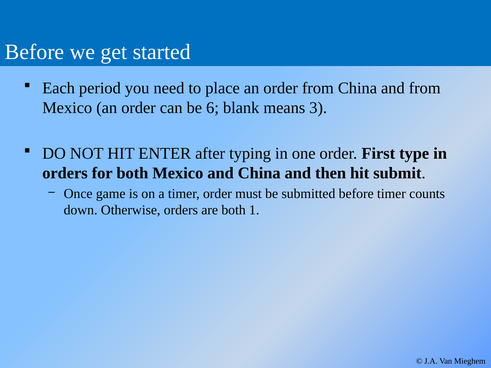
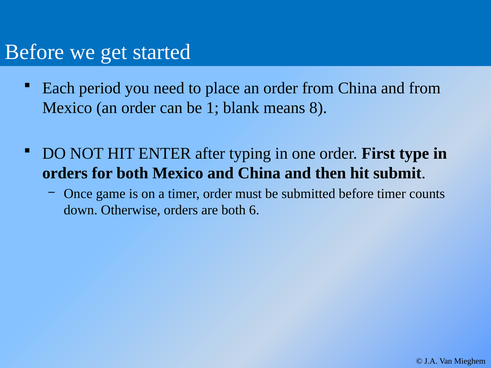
6: 6 -> 1
3: 3 -> 8
1: 1 -> 6
